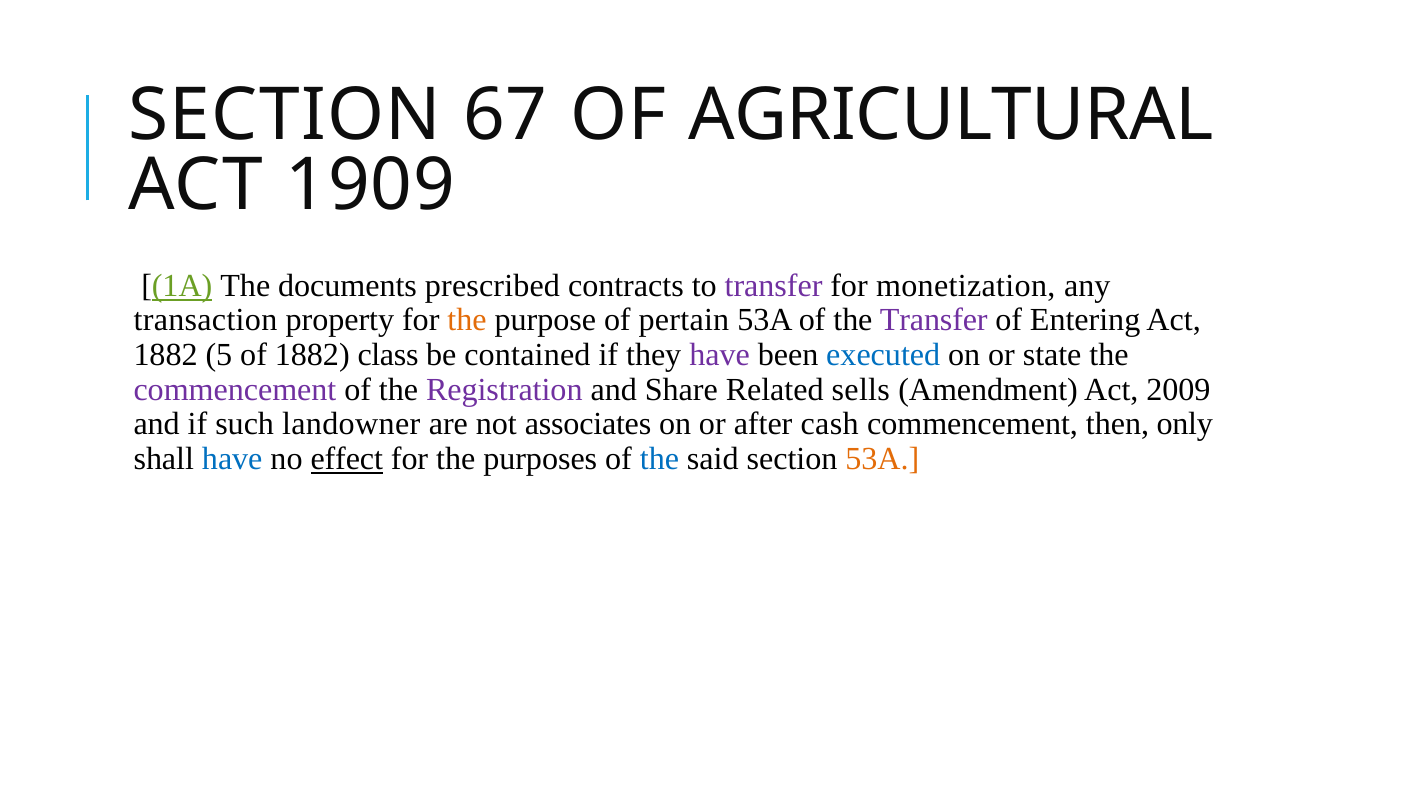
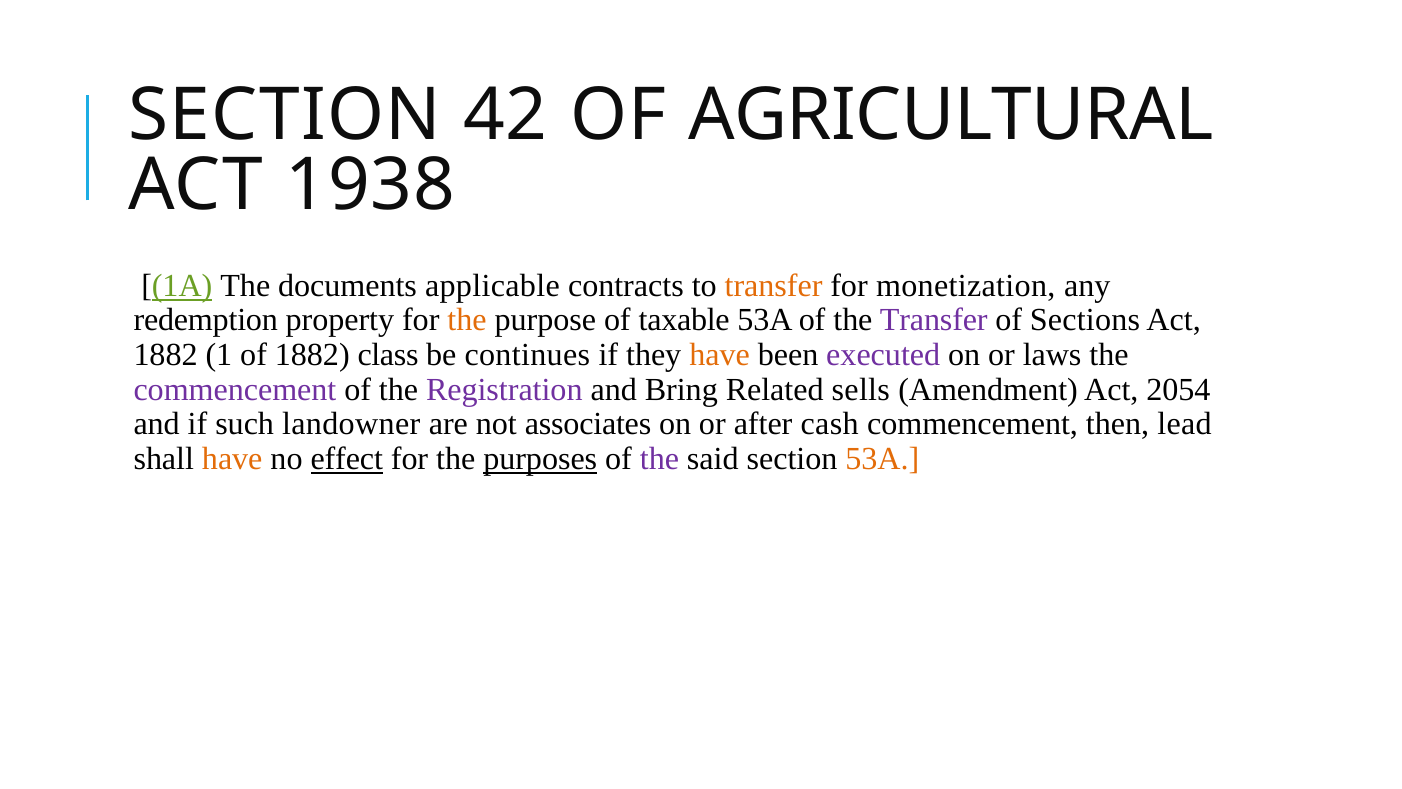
67: 67 -> 42
1909: 1909 -> 1938
prescribed: prescribed -> applicable
transfer at (774, 285) colour: purple -> orange
transaction: transaction -> redemption
pertain: pertain -> taxable
Entering: Entering -> Sections
5: 5 -> 1
contained: contained -> continues
have at (720, 355) colour: purple -> orange
executed colour: blue -> purple
state: state -> laws
Share: Share -> Bring
2009: 2009 -> 2054
only: only -> lead
have at (232, 459) colour: blue -> orange
purposes underline: none -> present
the at (659, 459) colour: blue -> purple
